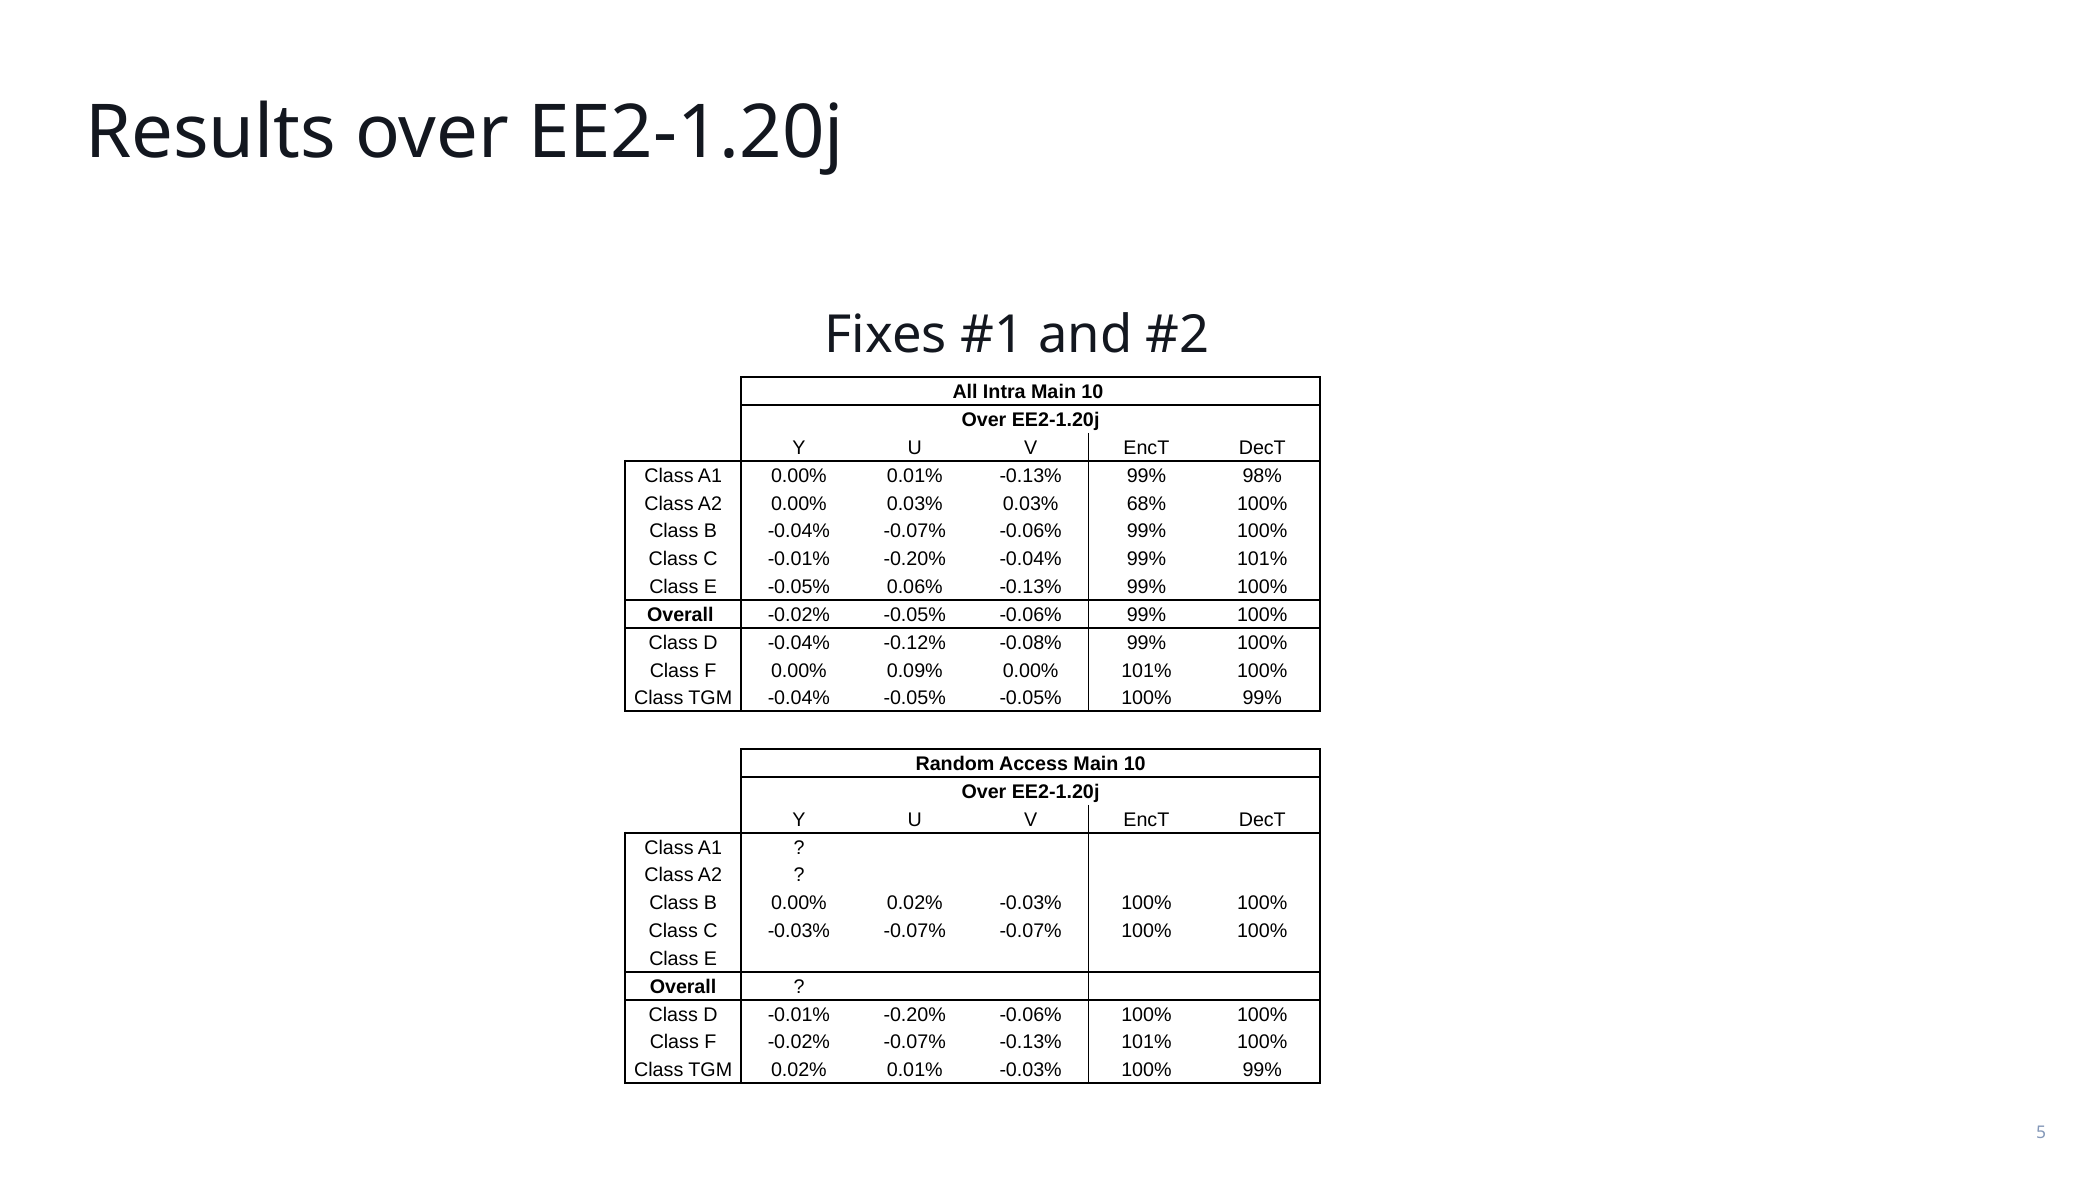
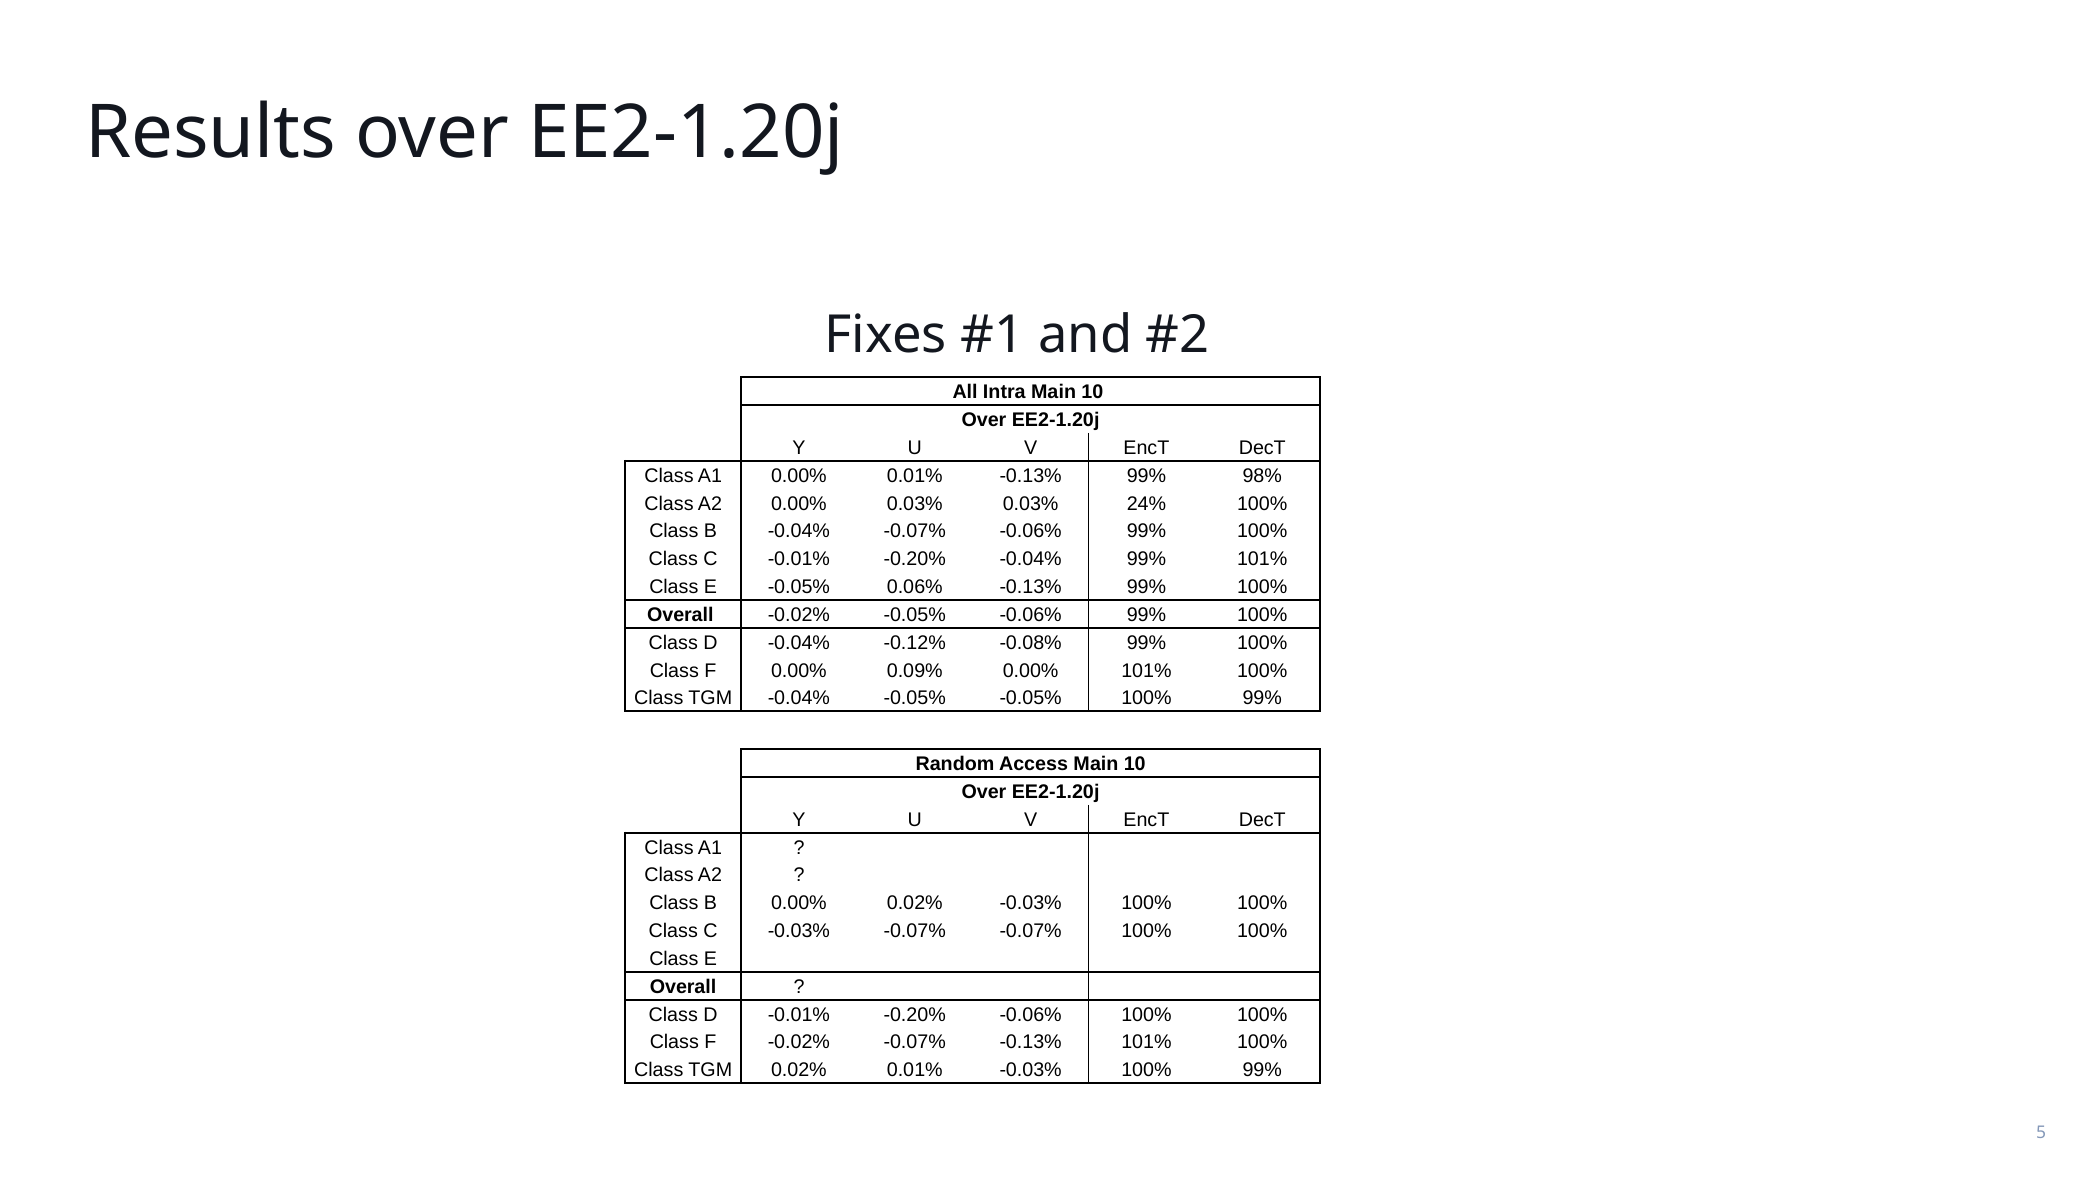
68%: 68% -> 24%
